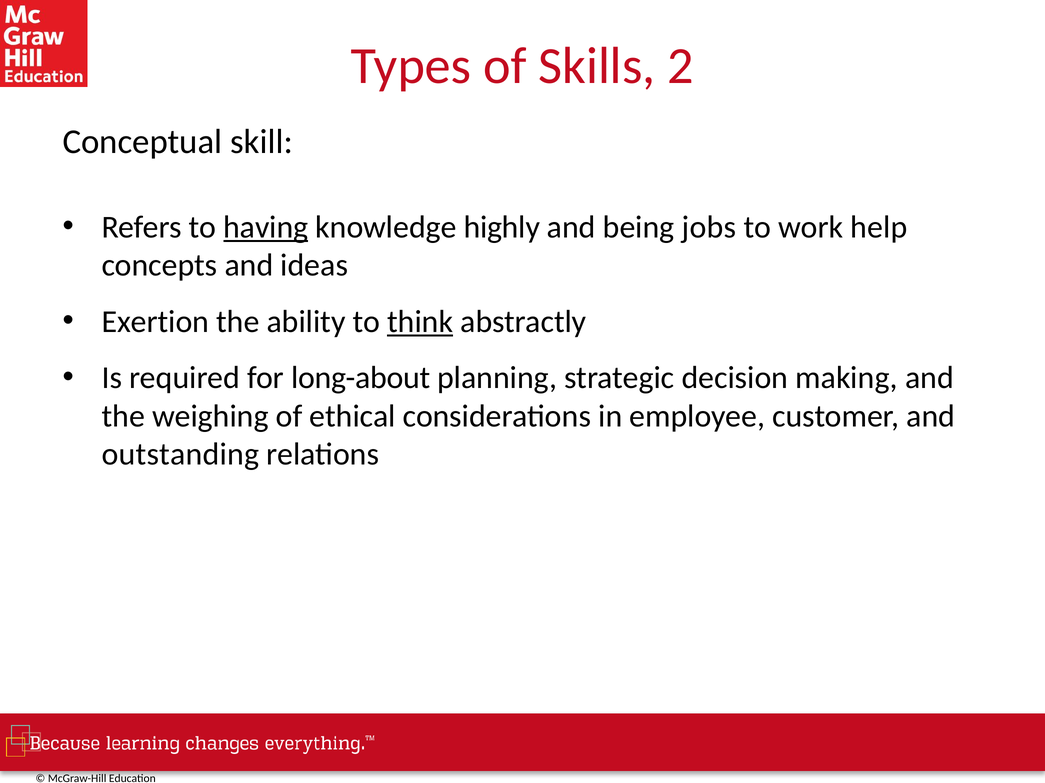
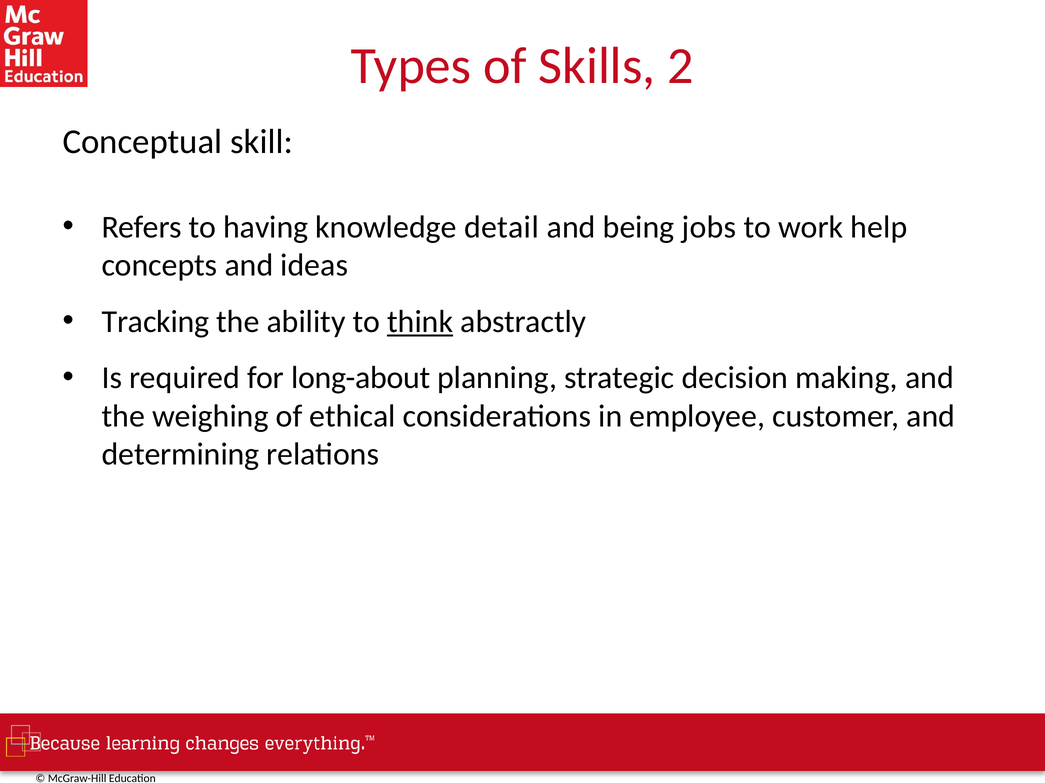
having underline: present -> none
highly: highly -> detail
Exertion: Exertion -> Tracking
outstanding: outstanding -> determining
